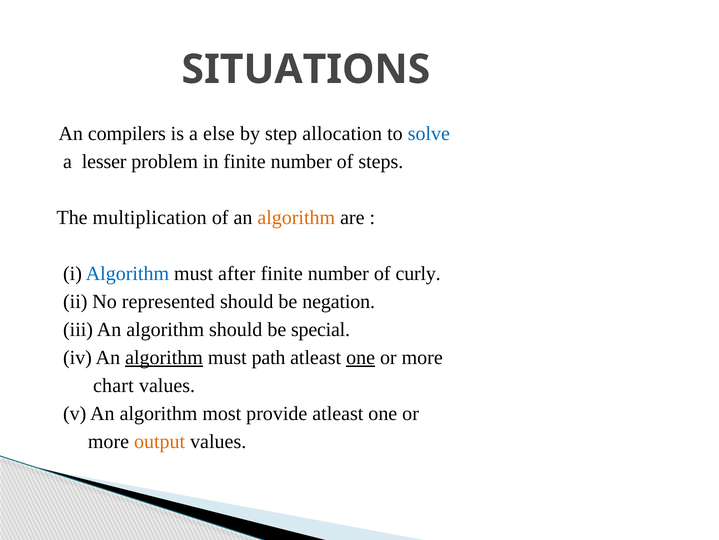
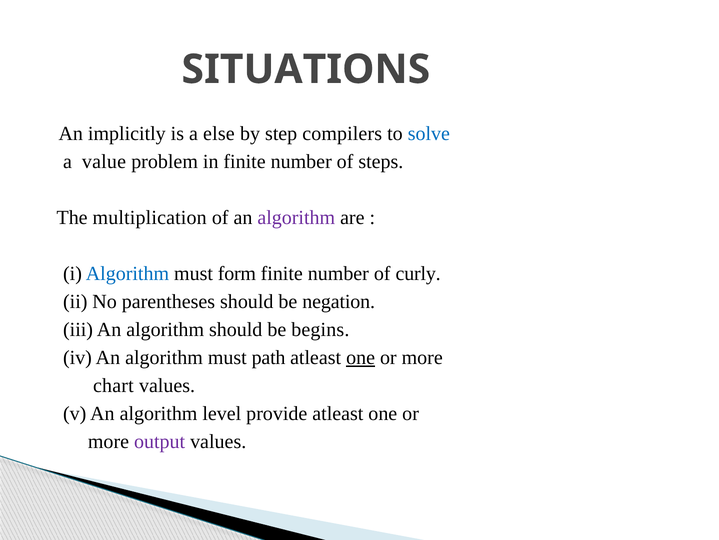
compilers: compilers -> implicitly
allocation: allocation -> compilers
lesser: lesser -> value
algorithm at (296, 217) colour: orange -> purple
after: after -> form
represented: represented -> parentheses
special: special -> begins
algorithm at (164, 357) underline: present -> none
most: most -> level
output colour: orange -> purple
